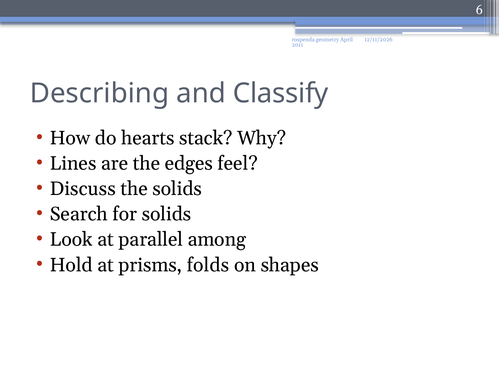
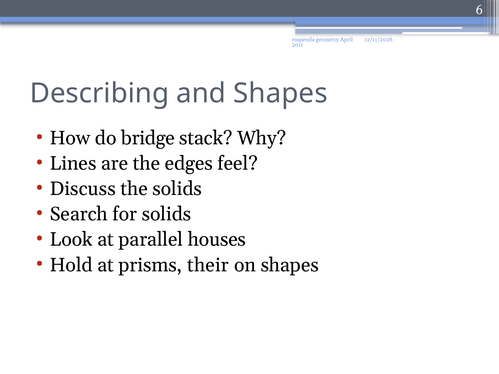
and Classify: Classify -> Shapes
hearts: hearts -> bridge
among: among -> houses
folds: folds -> their
